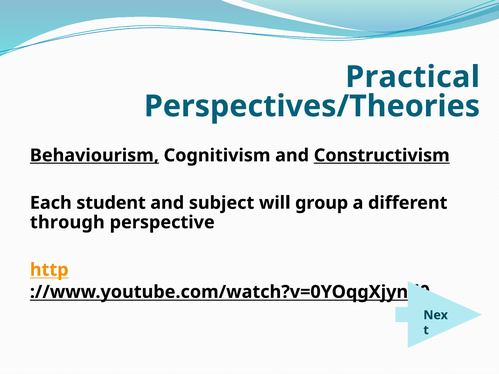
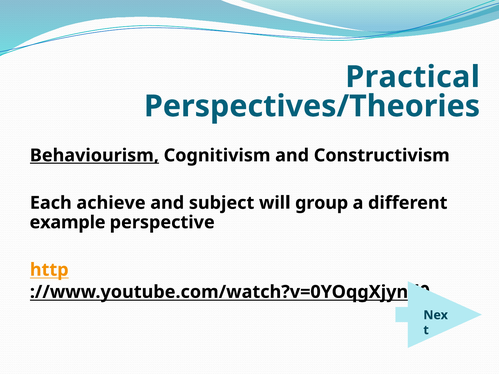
Constructivism underline: present -> none
student: student -> achieve
through: through -> example
